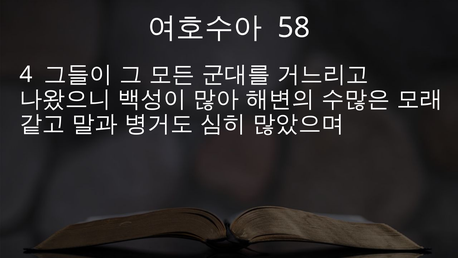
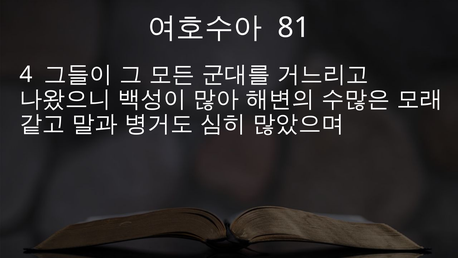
58: 58 -> 81
